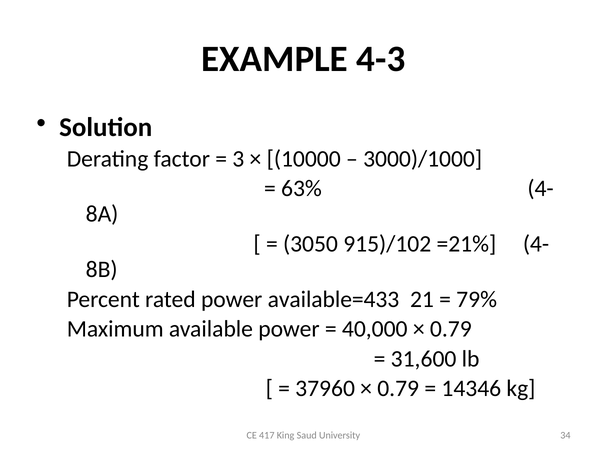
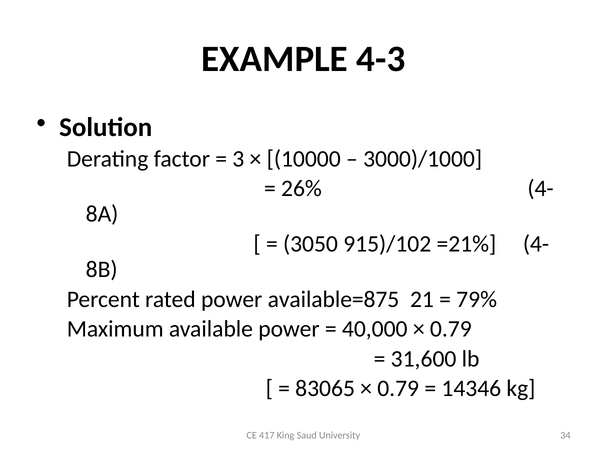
63%: 63% -> 26%
available=433: available=433 -> available=875
37960: 37960 -> 83065
